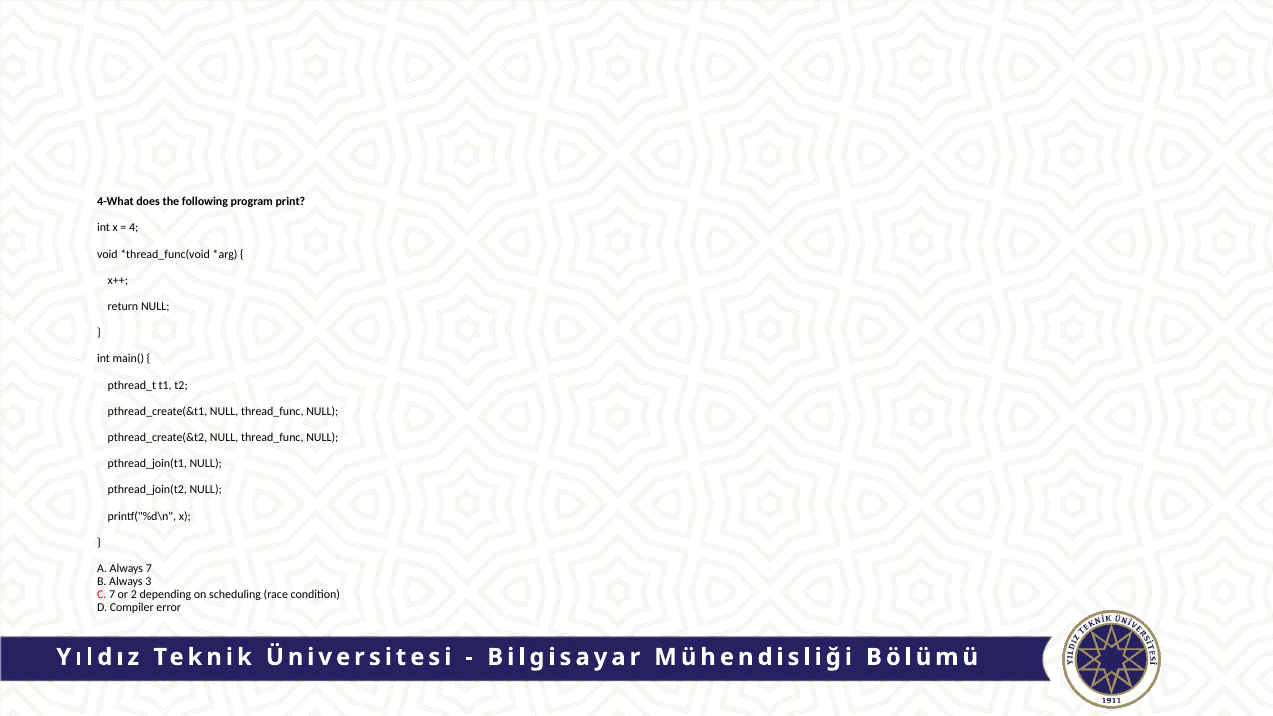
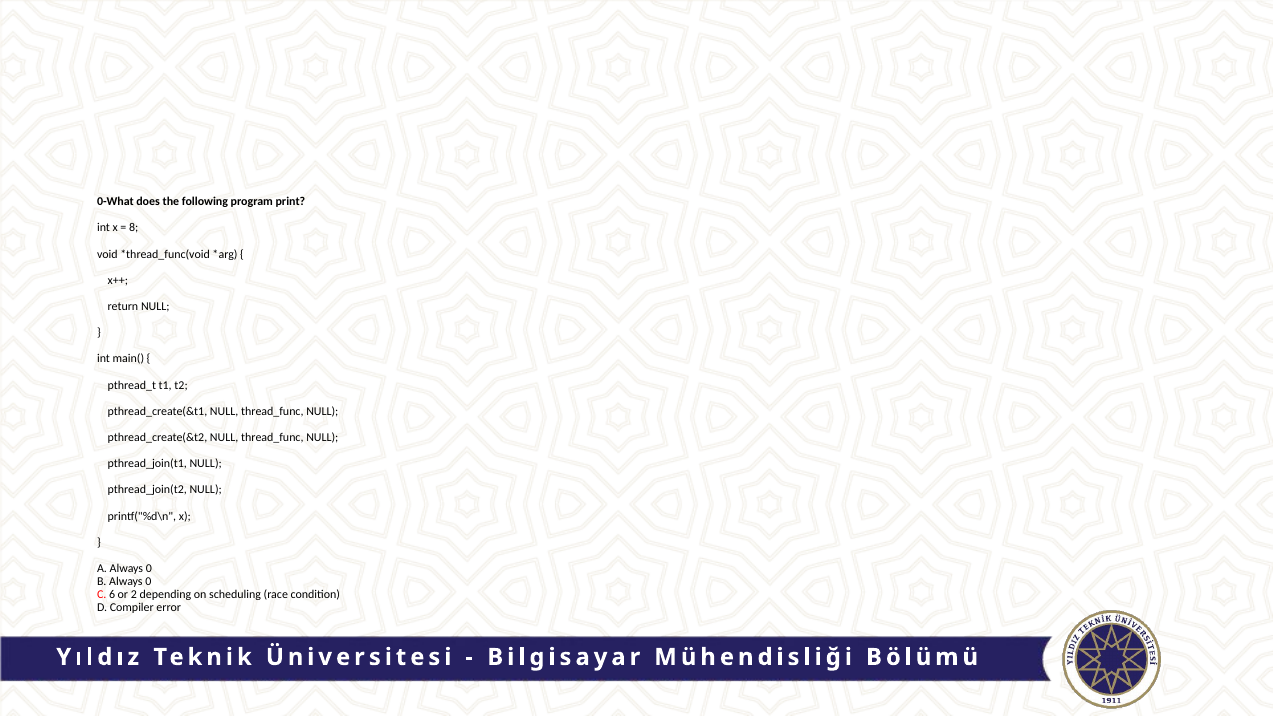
4-What: 4-What -> 0-What
4: 4 -> 8
A Always 7: 7 -> 0
B Always 3: 3 -> 0
C 7: 7 -> 6
